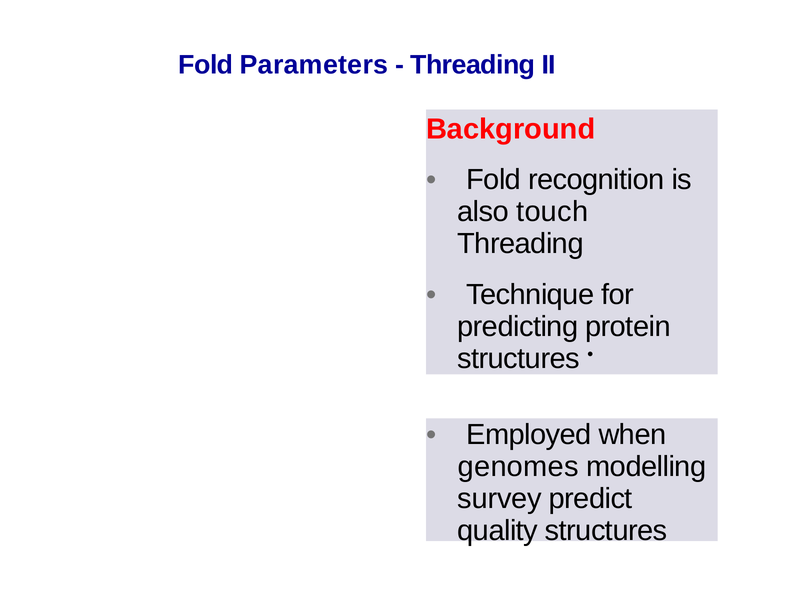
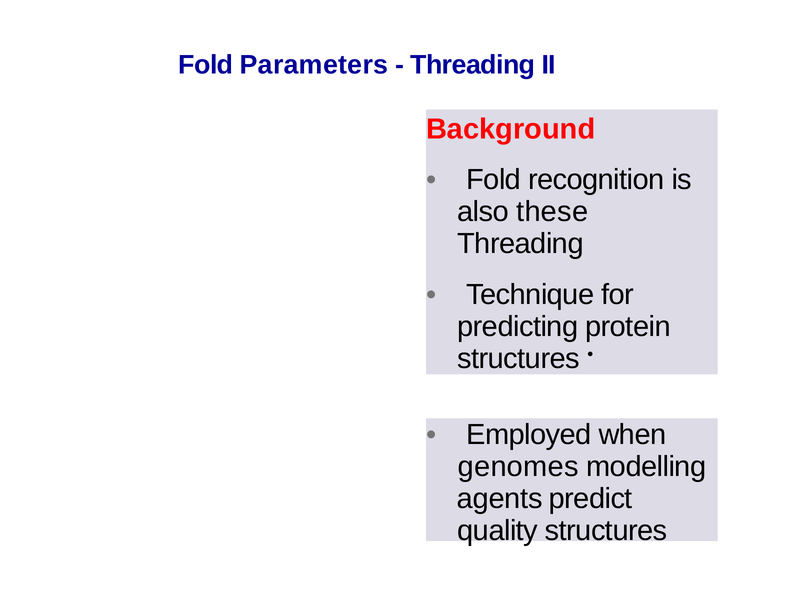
touch: touch -> these
survey: survey -> agents
